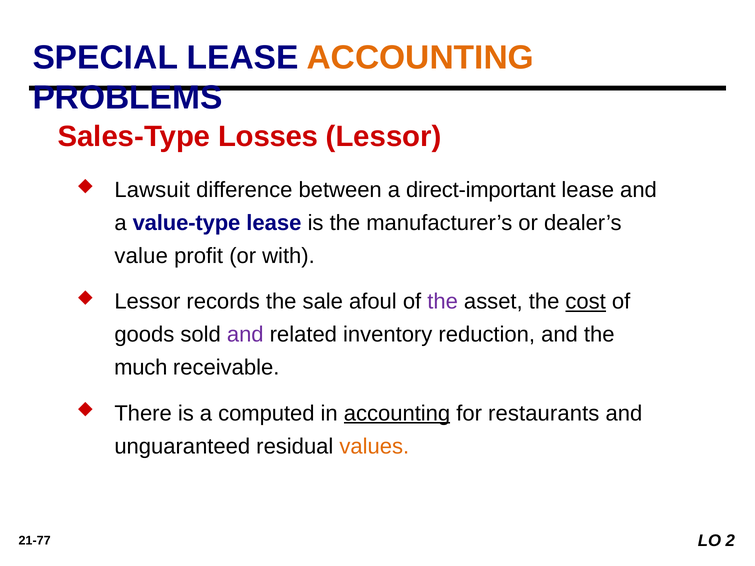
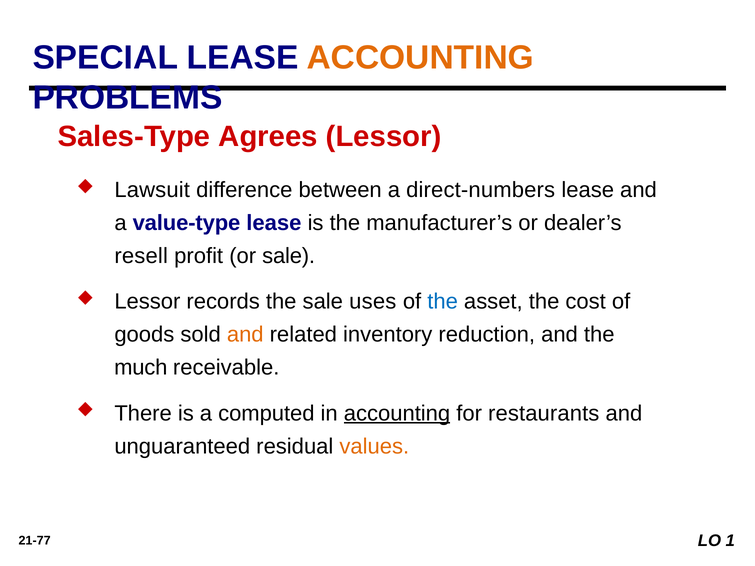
Losses: Losses -> Agrees
direct-important: direct-important -> direct-numbers
value: value -> resell
or with: with -> sale
afoul: afoul -> uses
the at (443, 302) colour: purple -> blue
cost underline: present -> none
and at (245, 335) colour: purple -> orange
2: 2 -> 1
